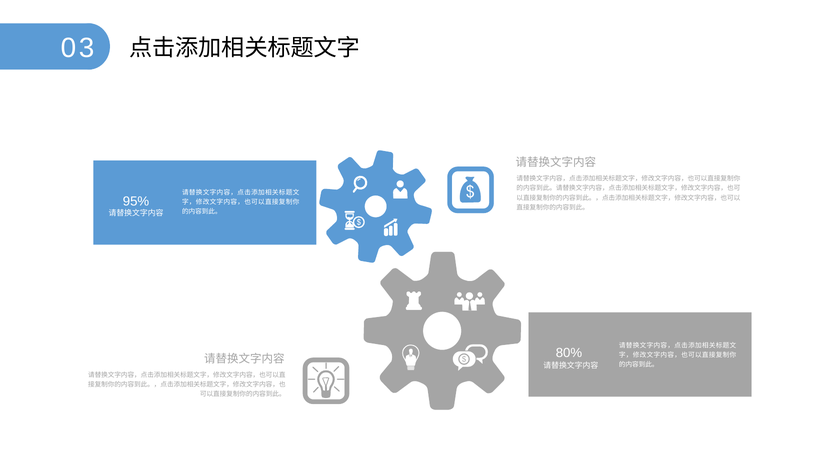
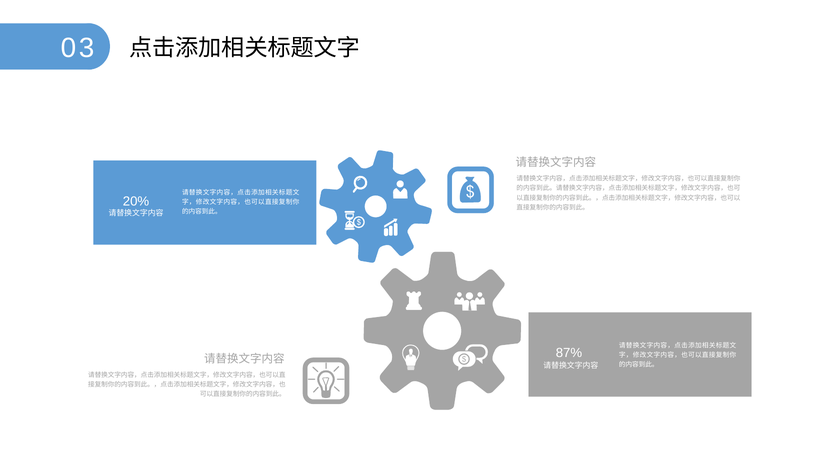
95%: 95% -> 20%
80%: 80% -> 87%
